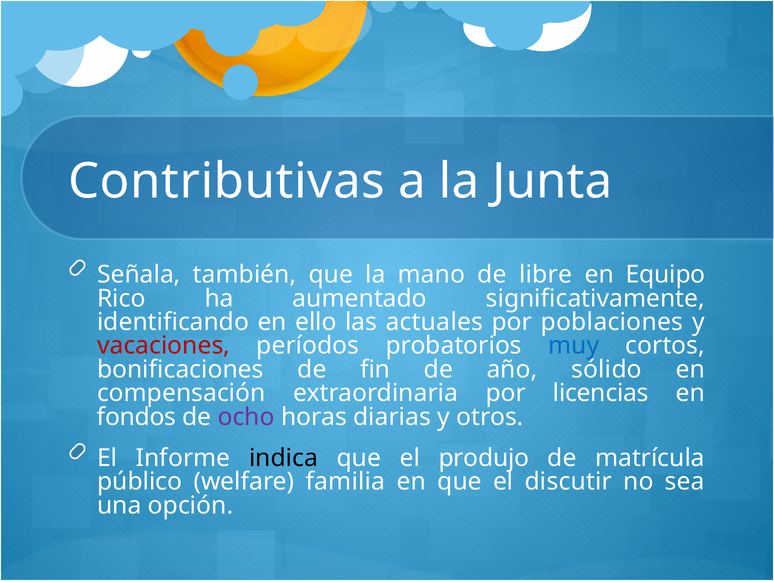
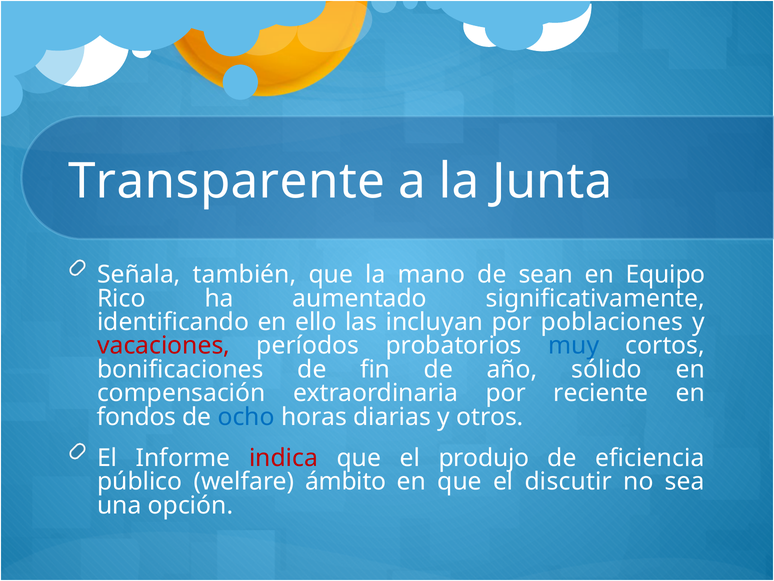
Contributivas: Contributivas -> Transparente
libre: libre -> sean
actuales: actuales -> incluyan
licencias: licencias -> reciente
ocho colour: purple -> blue
indica colour: black -> red
matrícula: matrícula -> eficiencia
familia: familia -> ámbito
